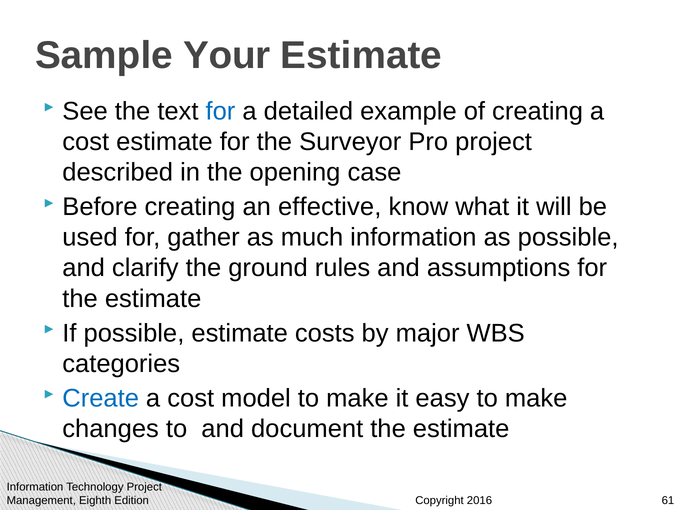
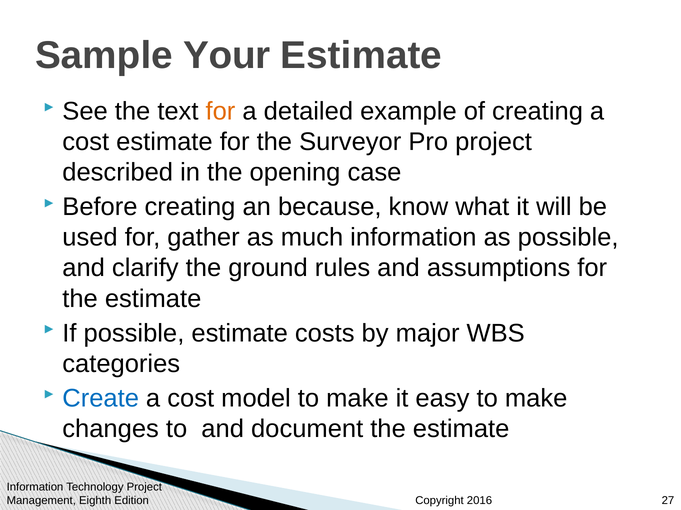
for at (220, 111) colour: blue -> orange
effective: effective -> because
61: 61 -> 27
